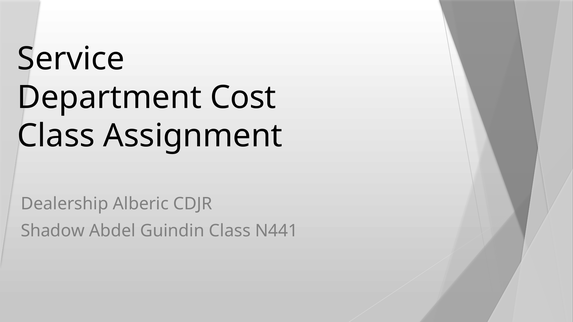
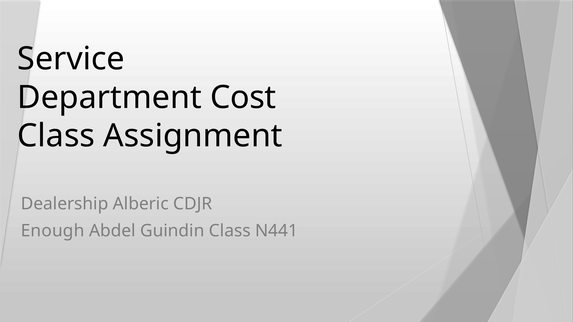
Shadow: Shadow -> Enough
